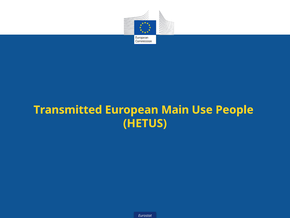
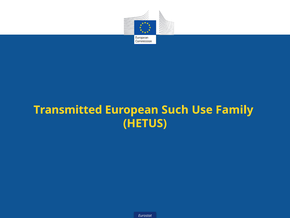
Main: Main -> Such
People: People -> Family
